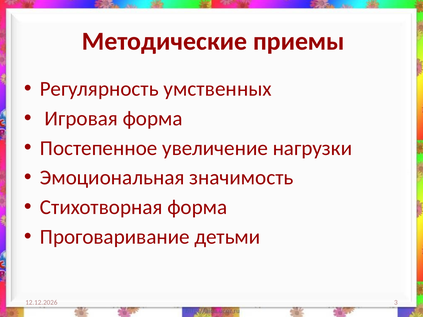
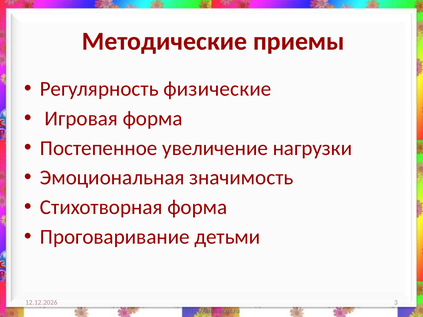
умственных: умственных -> физические
